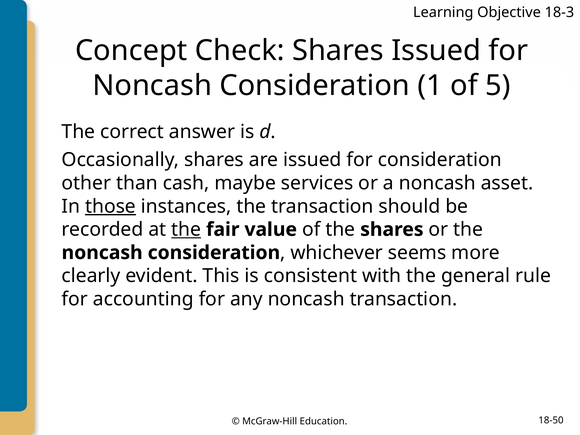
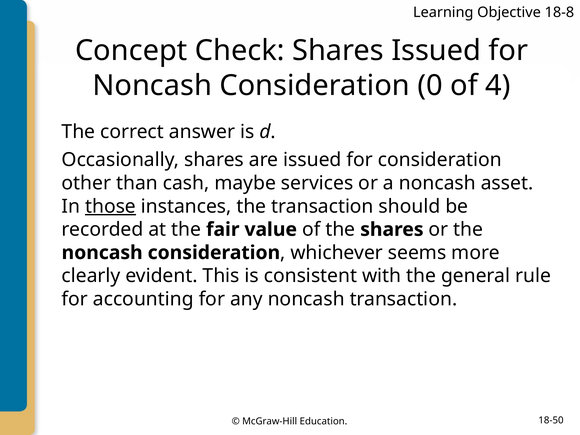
18-3: 18-3 -> 18-8
1: 1 -> 0
5: 5 -> 4
the at (186, 229) underline: present -> none
